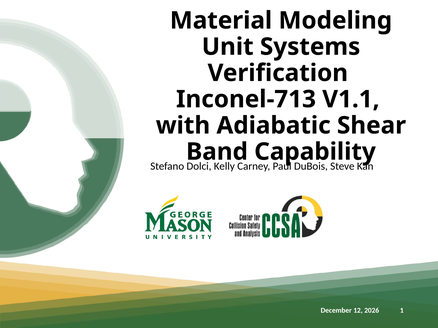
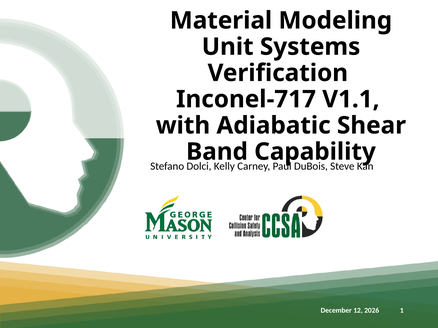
Inconel-713: Inconel-713 -> Inconel-717
